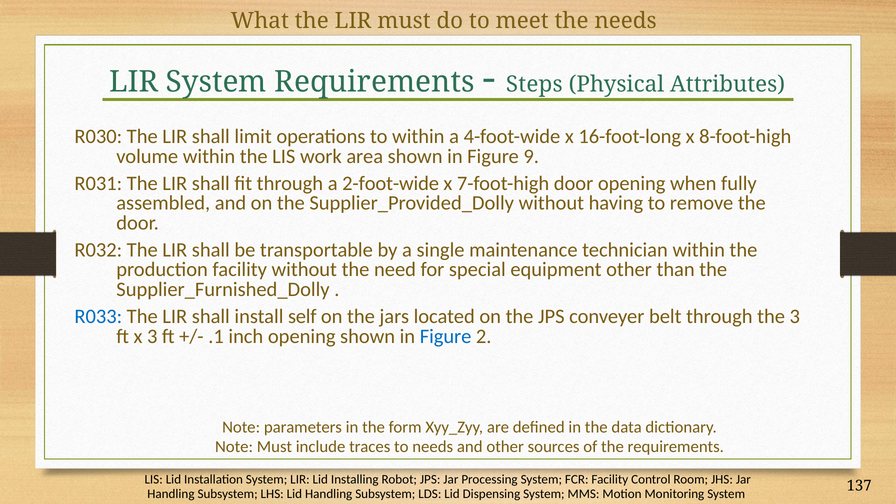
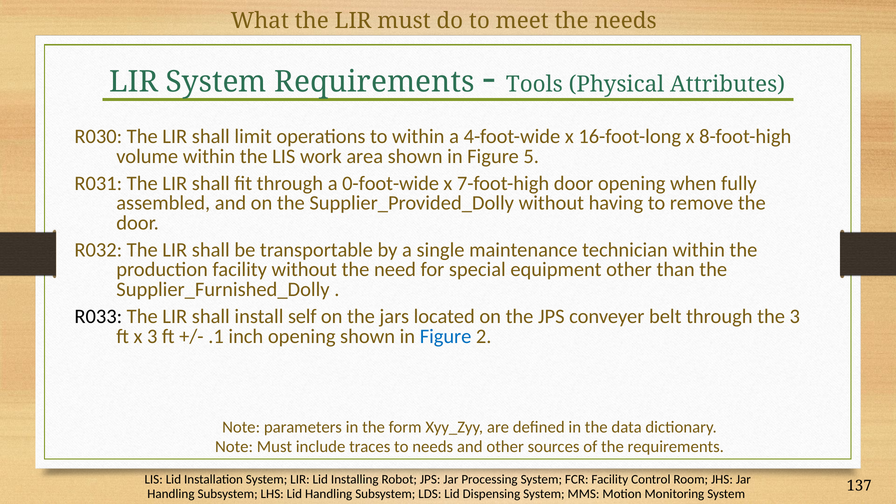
Steps: Steps -> Tools
9: 9 -> 5
2-foot-wide: 2-foot-wide -> 0-foot-wide
R033 colour: blue -> black
